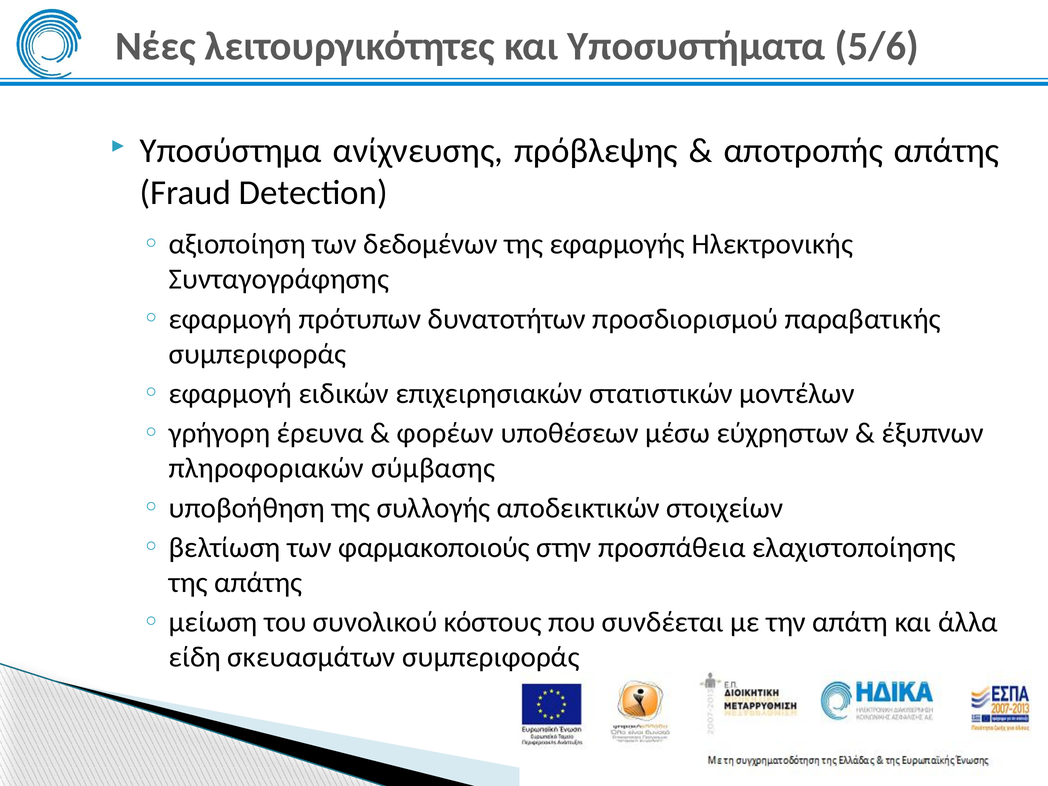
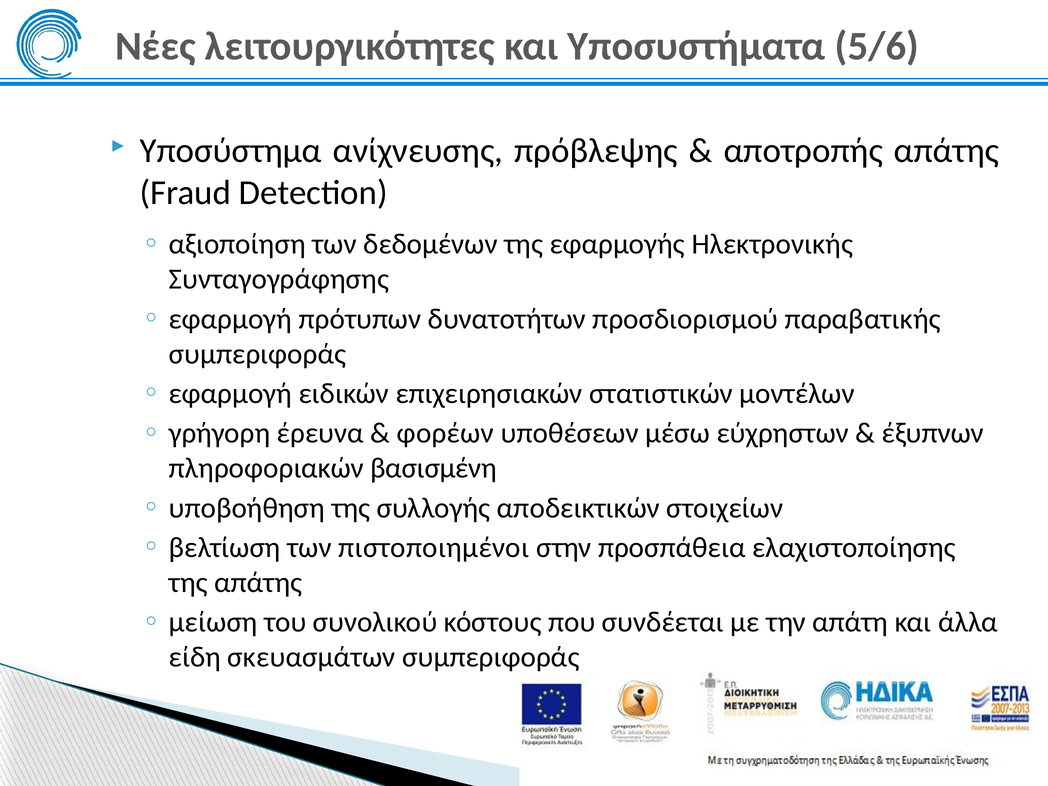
σύμβασης: σύμβασης -> βασισμένη
φαρμακοποιούς: φαρμακοποιούς -> πιστοποιημένοι
